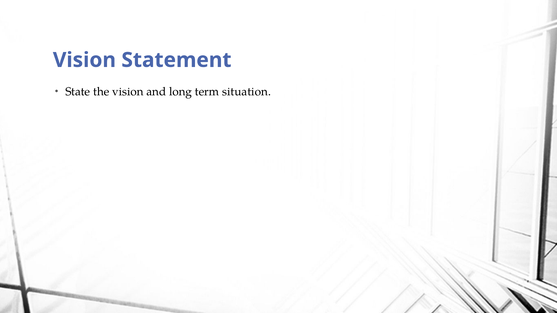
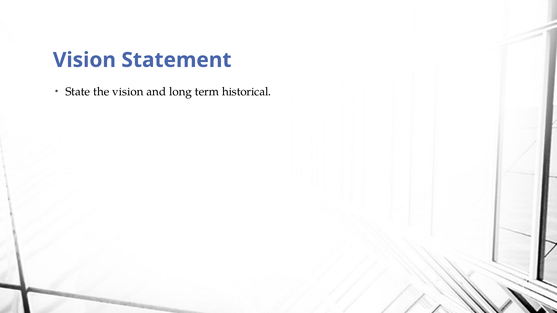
situation: situation -> historical
